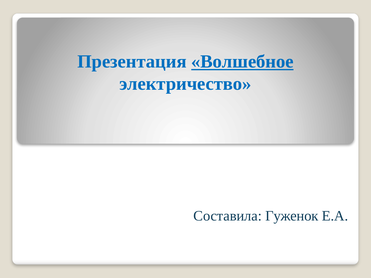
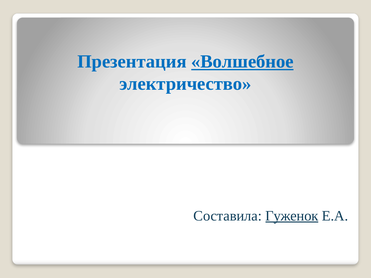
Гуженок underline: none -> present
